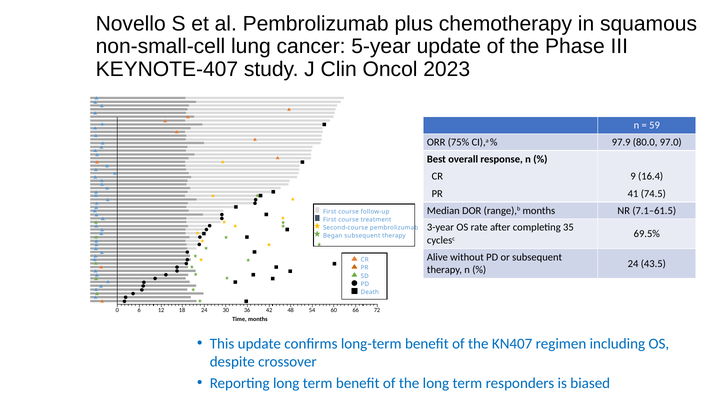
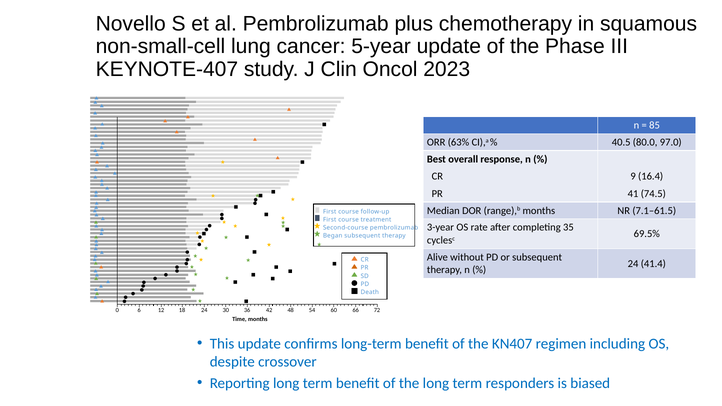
59: 59 -> 85
75%: 75% -> 63%
97.9: 97.9 -> 40.5
43.5: 43.5 -> 41.4
